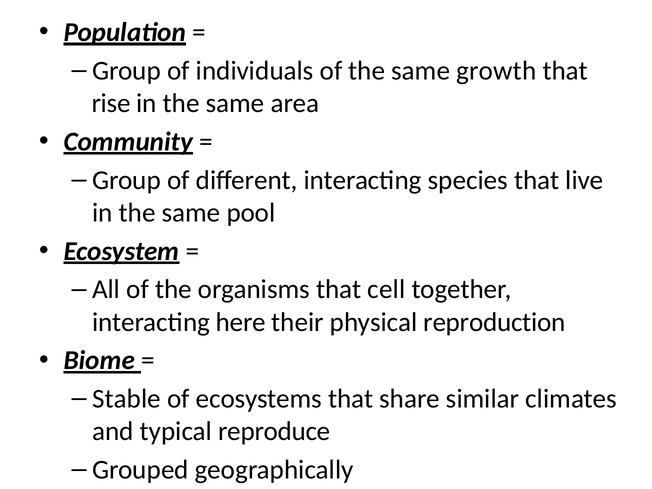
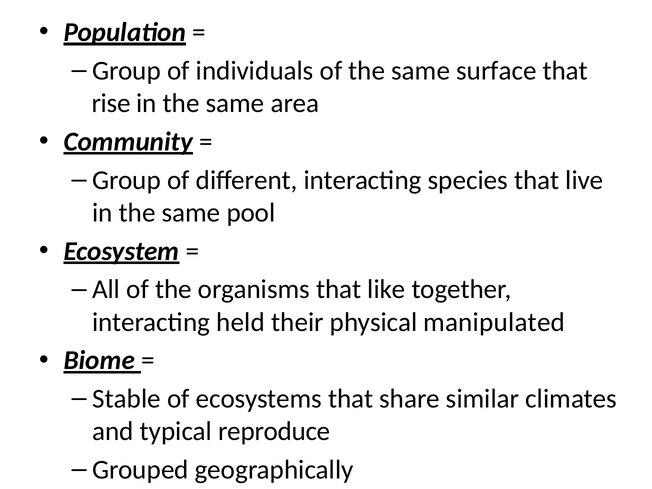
growth: growth -> surface
cell: cell -> like
here: here -> held
reproduction: reproduction -> manipulated
